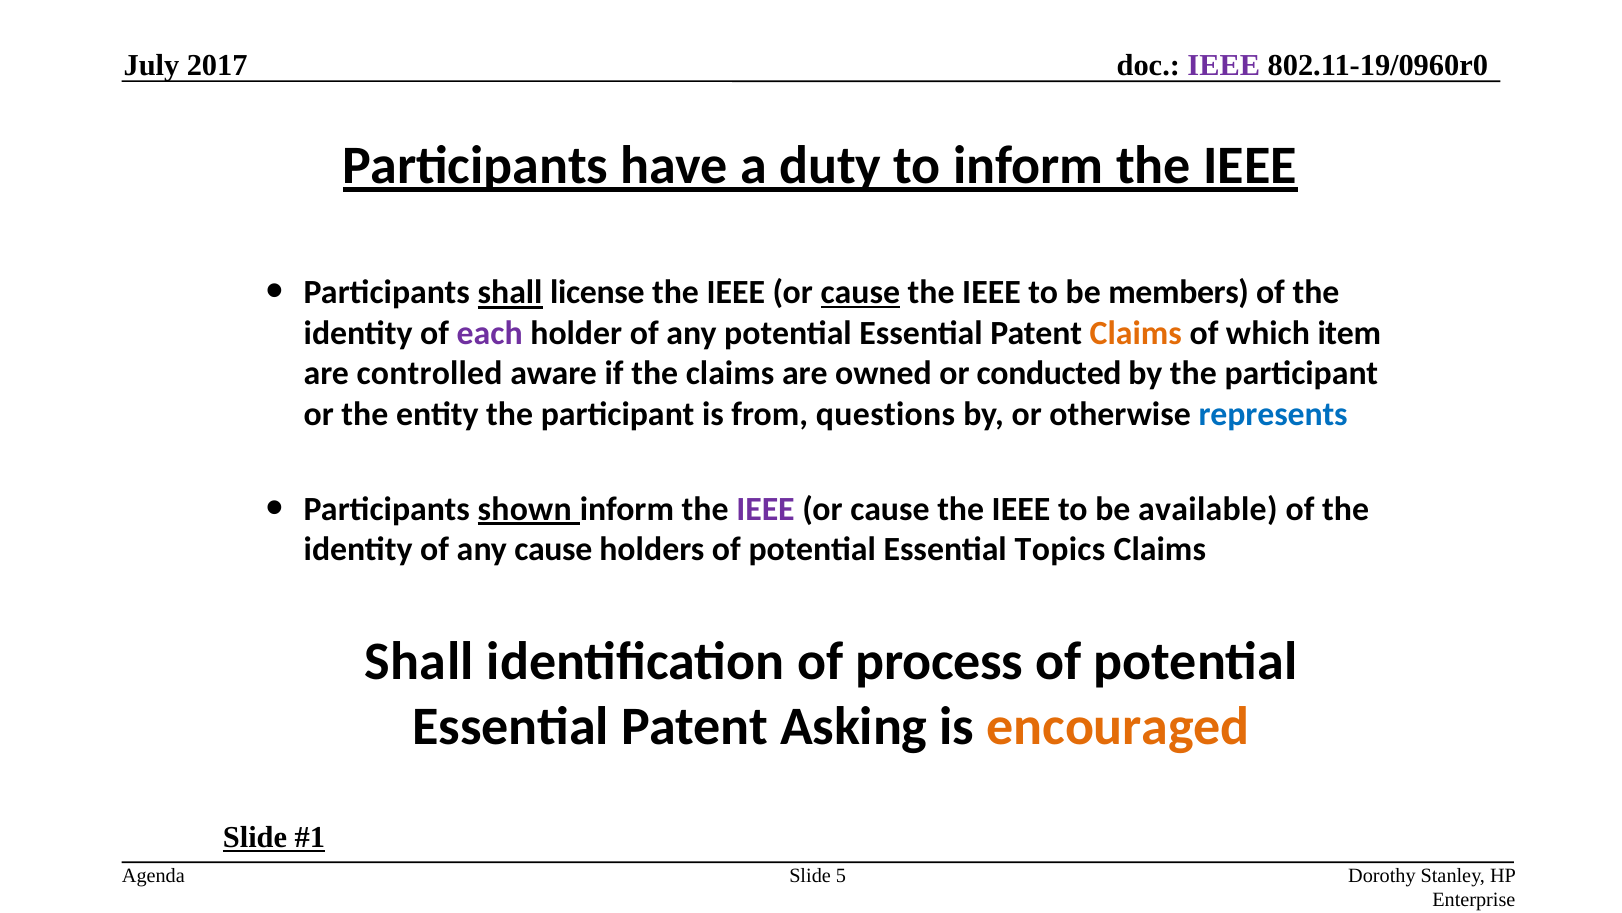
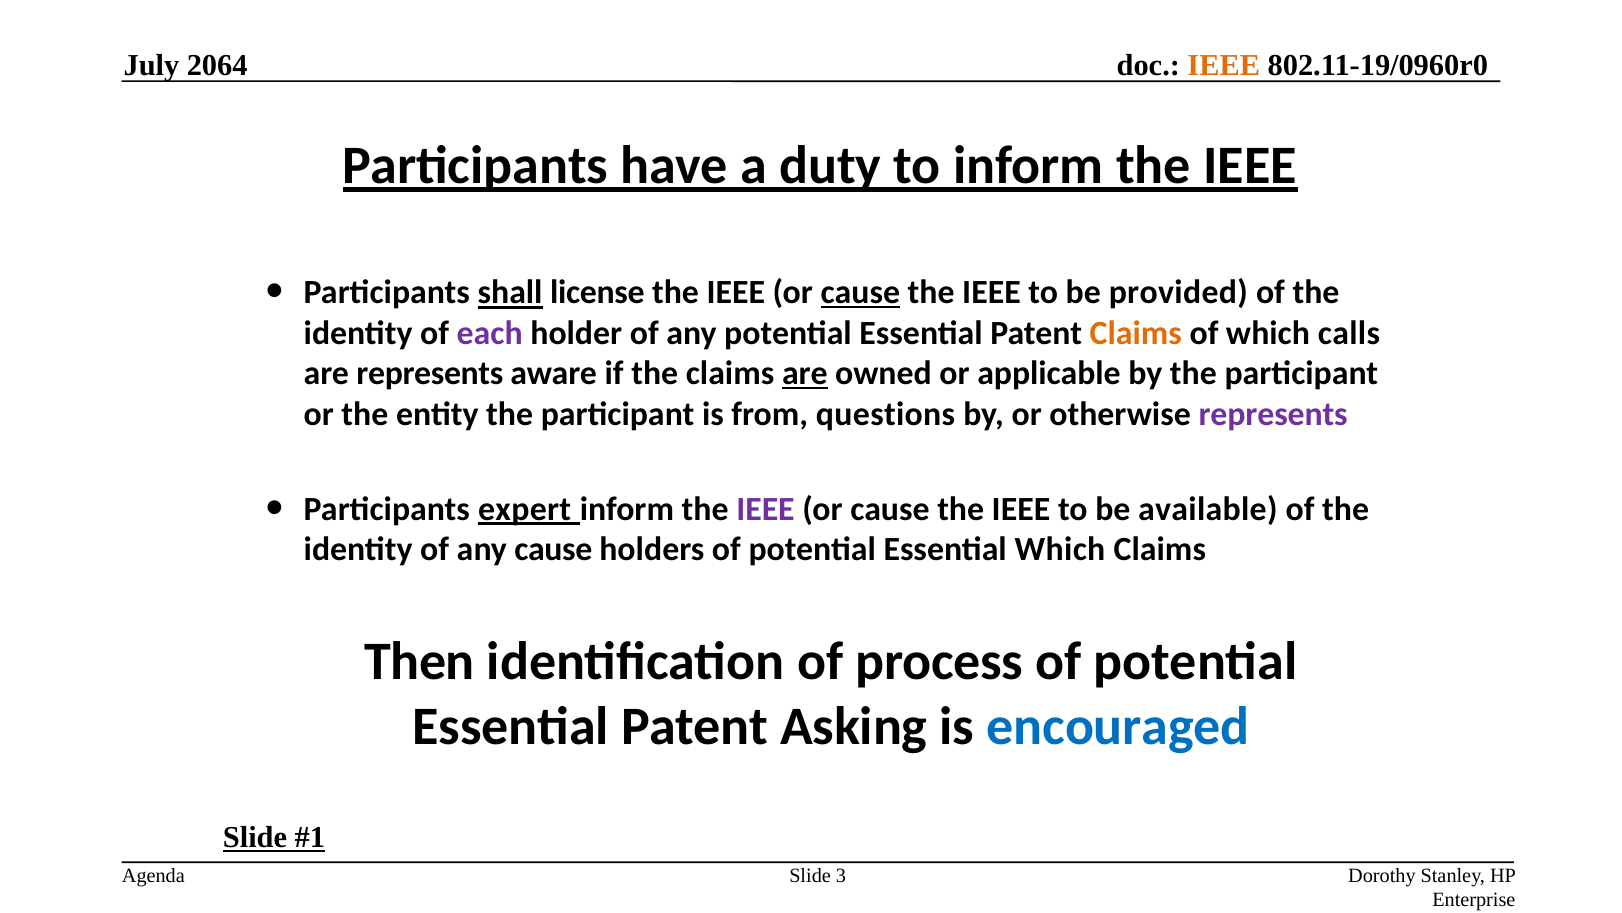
2017: 2017 -> 2064
IEEE at (1224, 65) colour: purple -> orange
members: members -> provided
item: item -> calls
are controlled: controlled -> represents
are at (805, 373) underline: none -> present
conducted: conducted -> applicable
represents at (1273, 414) colour: blue -> purple
shown: shown -> expert
Essential Topics: Topics -> Which
Shall at (419, 662): Shall -> Then
encouraged colour: orange -> blue
5: 5 -> 3
